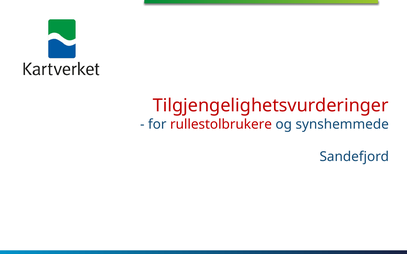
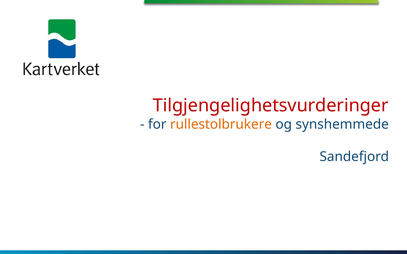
rullestolbrukere colour: red -> orange
